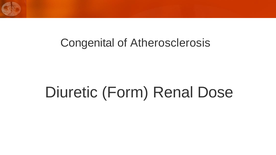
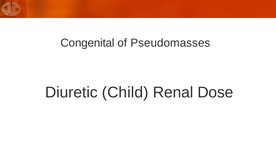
Atherosclerosis: Atherosclerosis -> Pseudomasses
Form: Form -> Child
